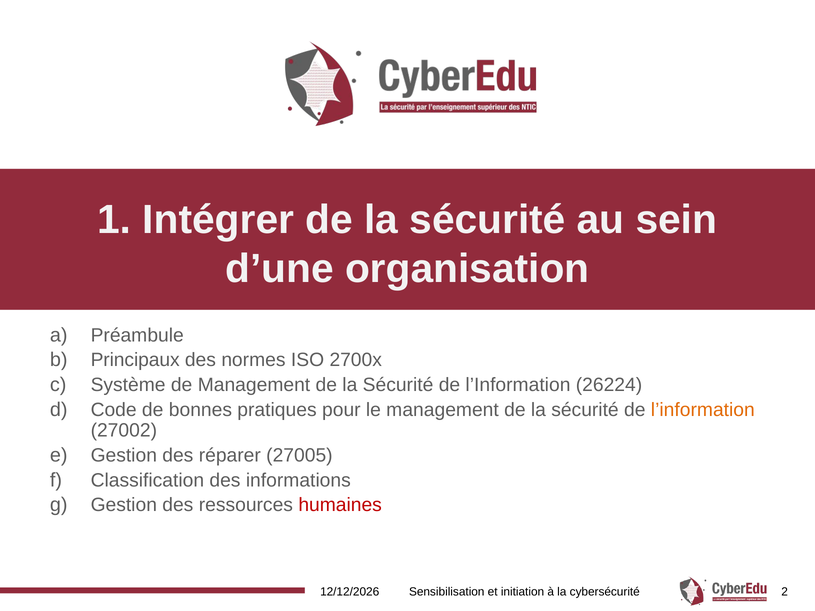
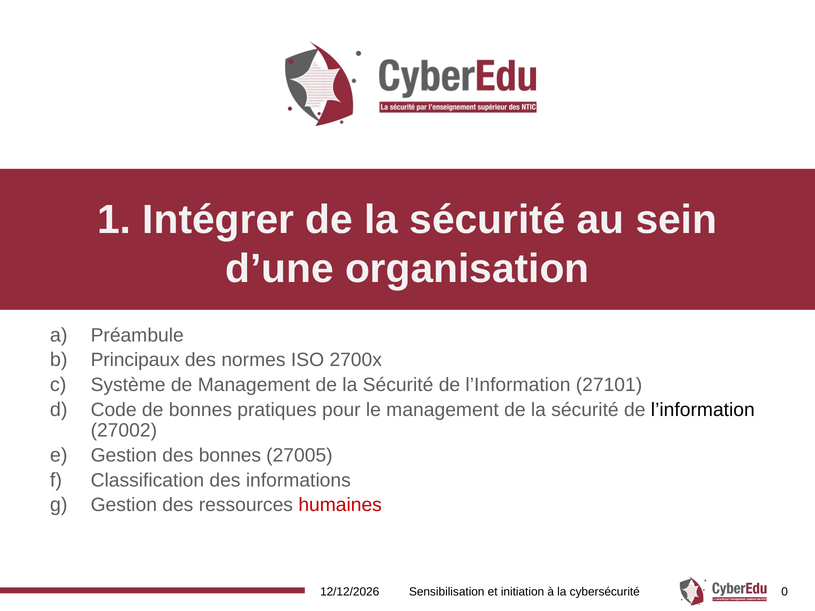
26224: 26224 -> 27101
l’information at (703, 410) colour: orange -> black
des réparer: réparer -> bonnes
2: 2 -> 0
